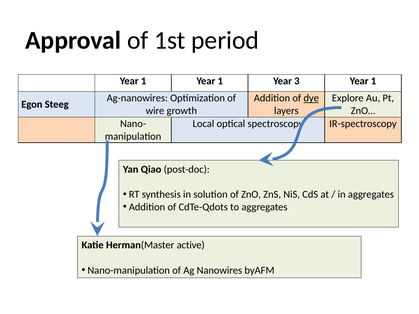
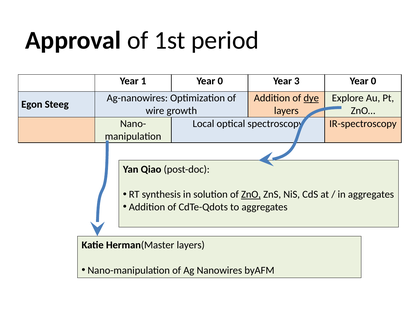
1 Year 1: 1 -> 0
3 Year 1: 1 -> 0
ZnO underline: none -> present
Herman(Master active: active -> layers
